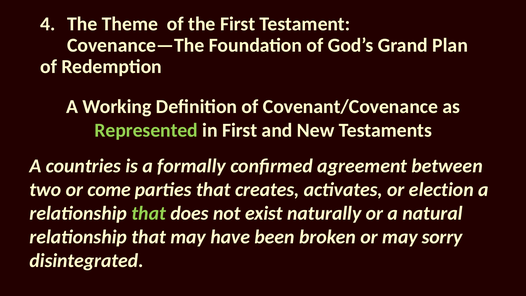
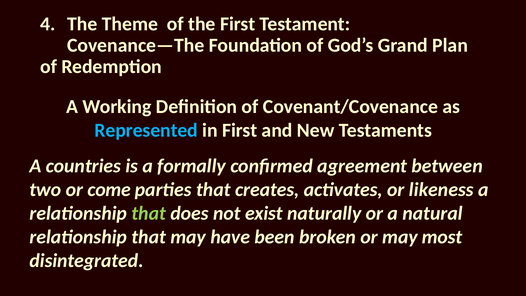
Represented colour: light green -> light blue
election: election -> likeness
sorry: sorry -> most
